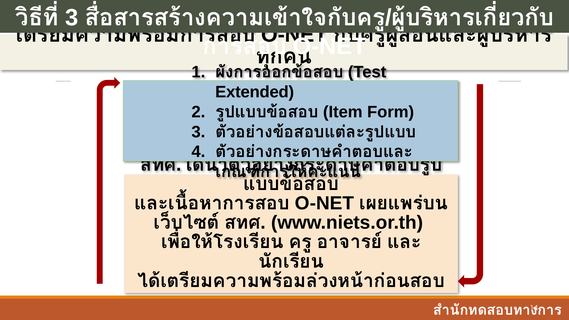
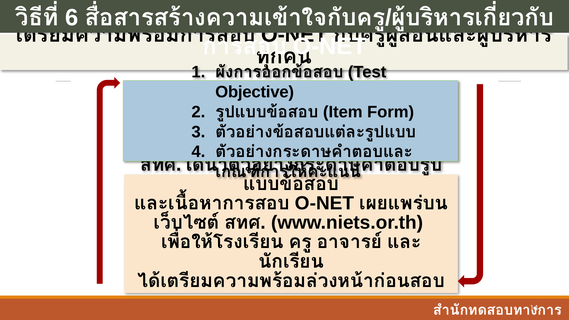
3 at (72, 18): 3 -> 6
Extended: Extended -> Objective
